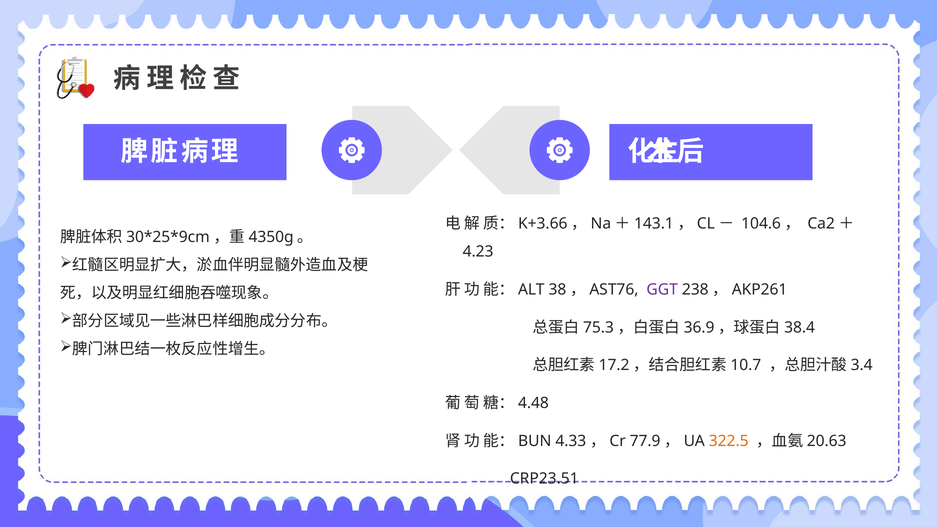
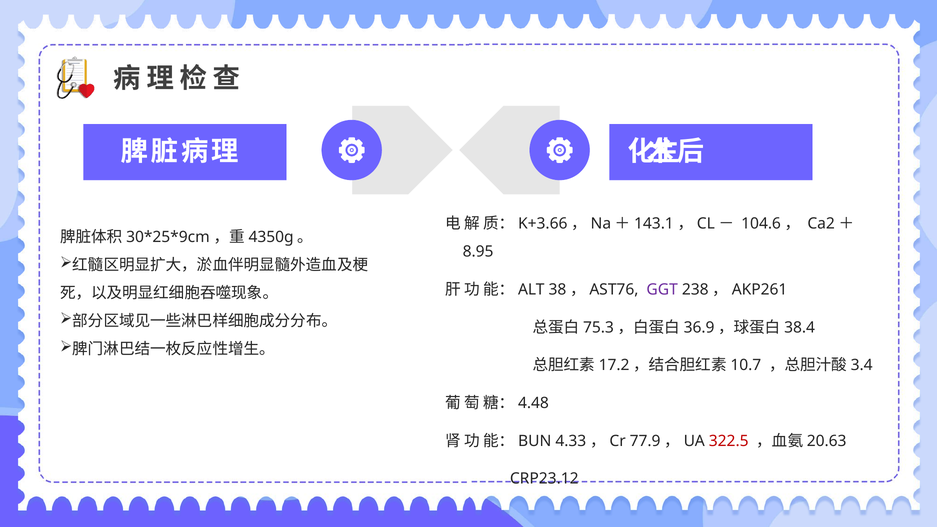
4.23: 4.23 -> 8.95
322.5 colour: orange -> red
CRP23.51: CRP23.51 -> CRP23.12
